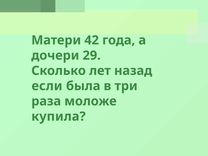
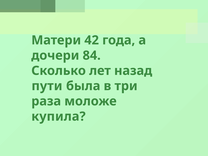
29: 29 -> 84
если: если -> пути
